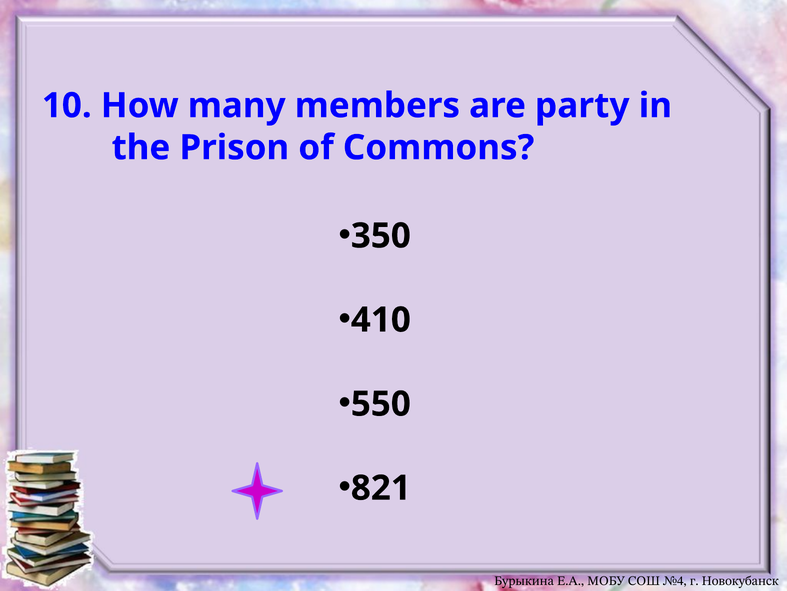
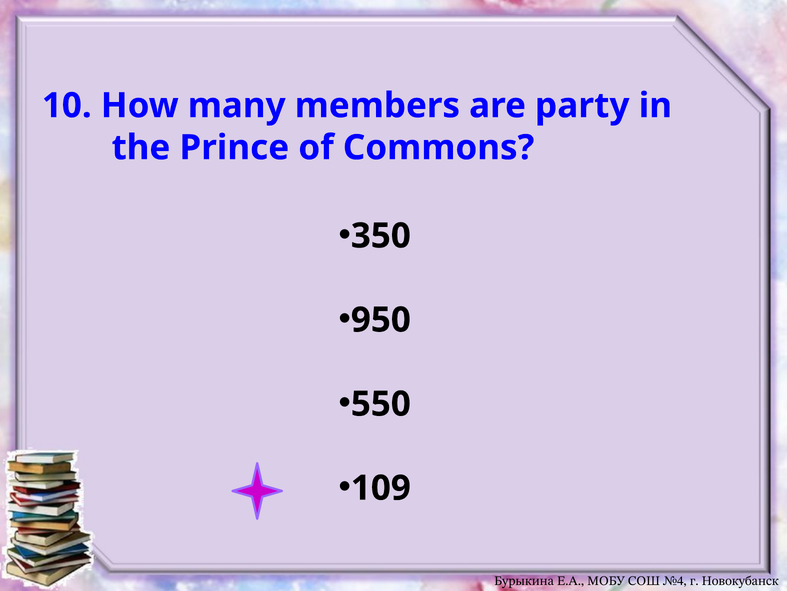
Prison: Prison -> Prince
410: 410 -> 950
821: 821 -> 109
